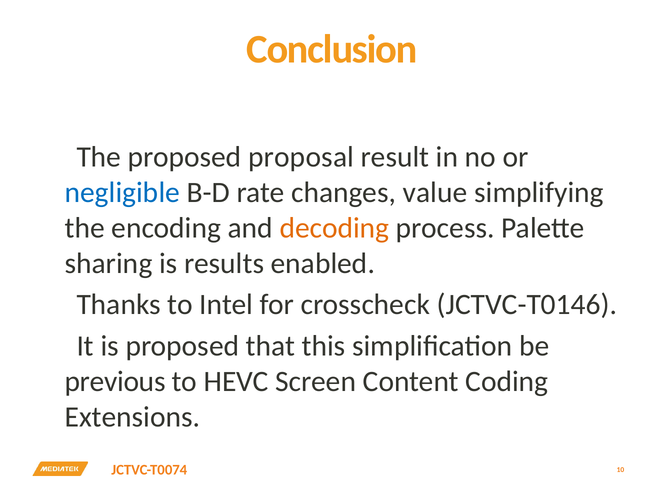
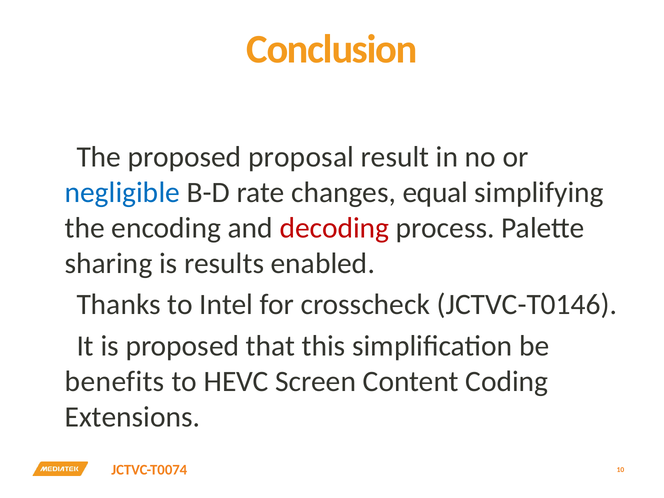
value: value -> equal
decoding colour: orange -> red
previous: previous -> benefits
